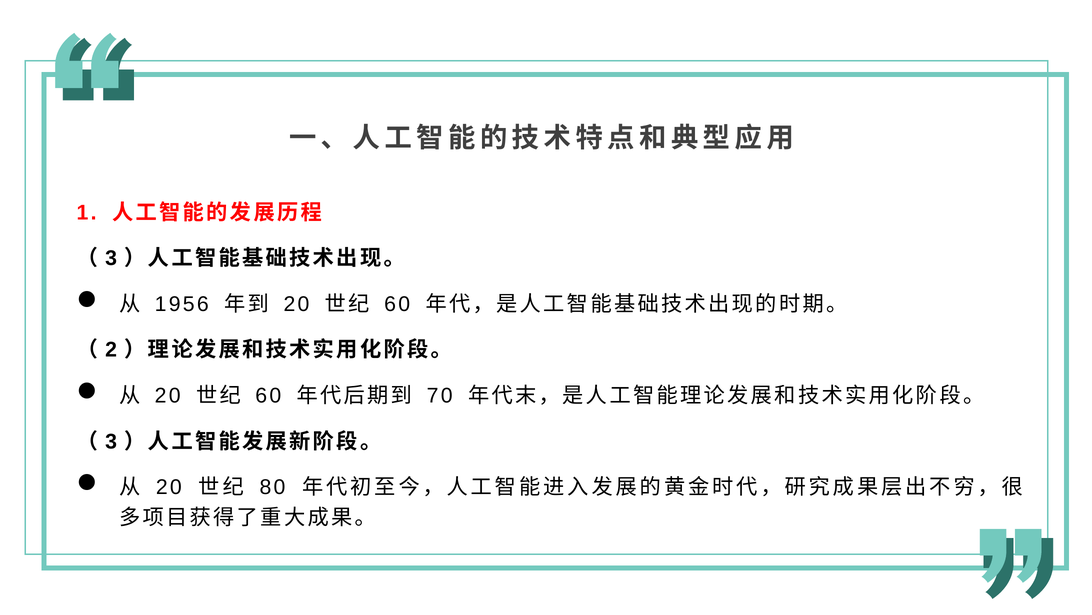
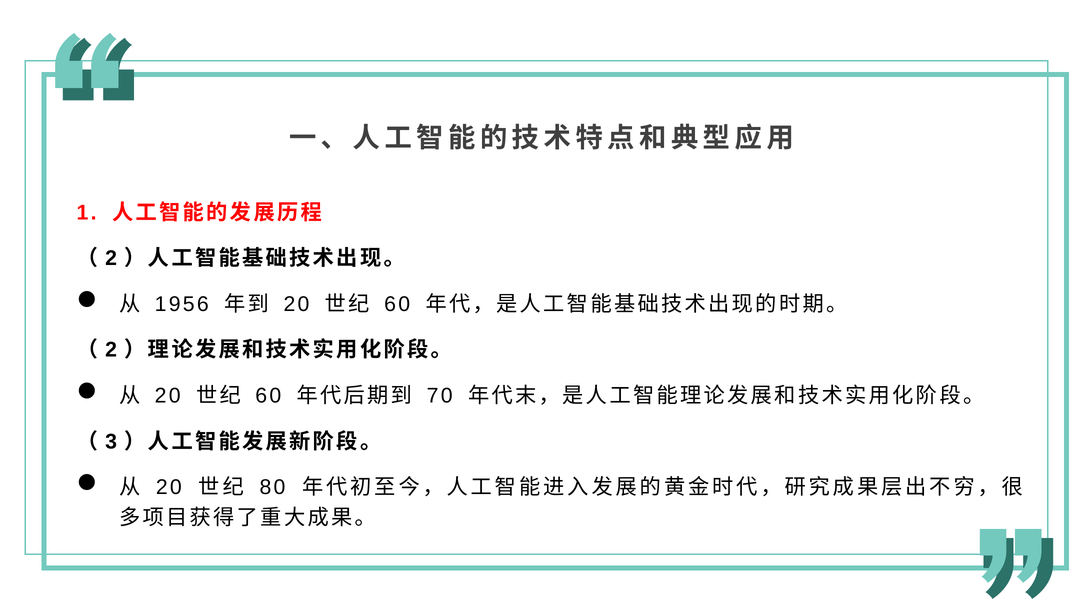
3 at (111, 258): 3 -> 2
